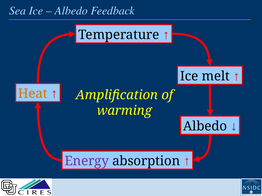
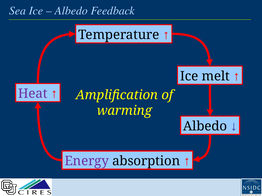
Heat colour: orange -> purple
